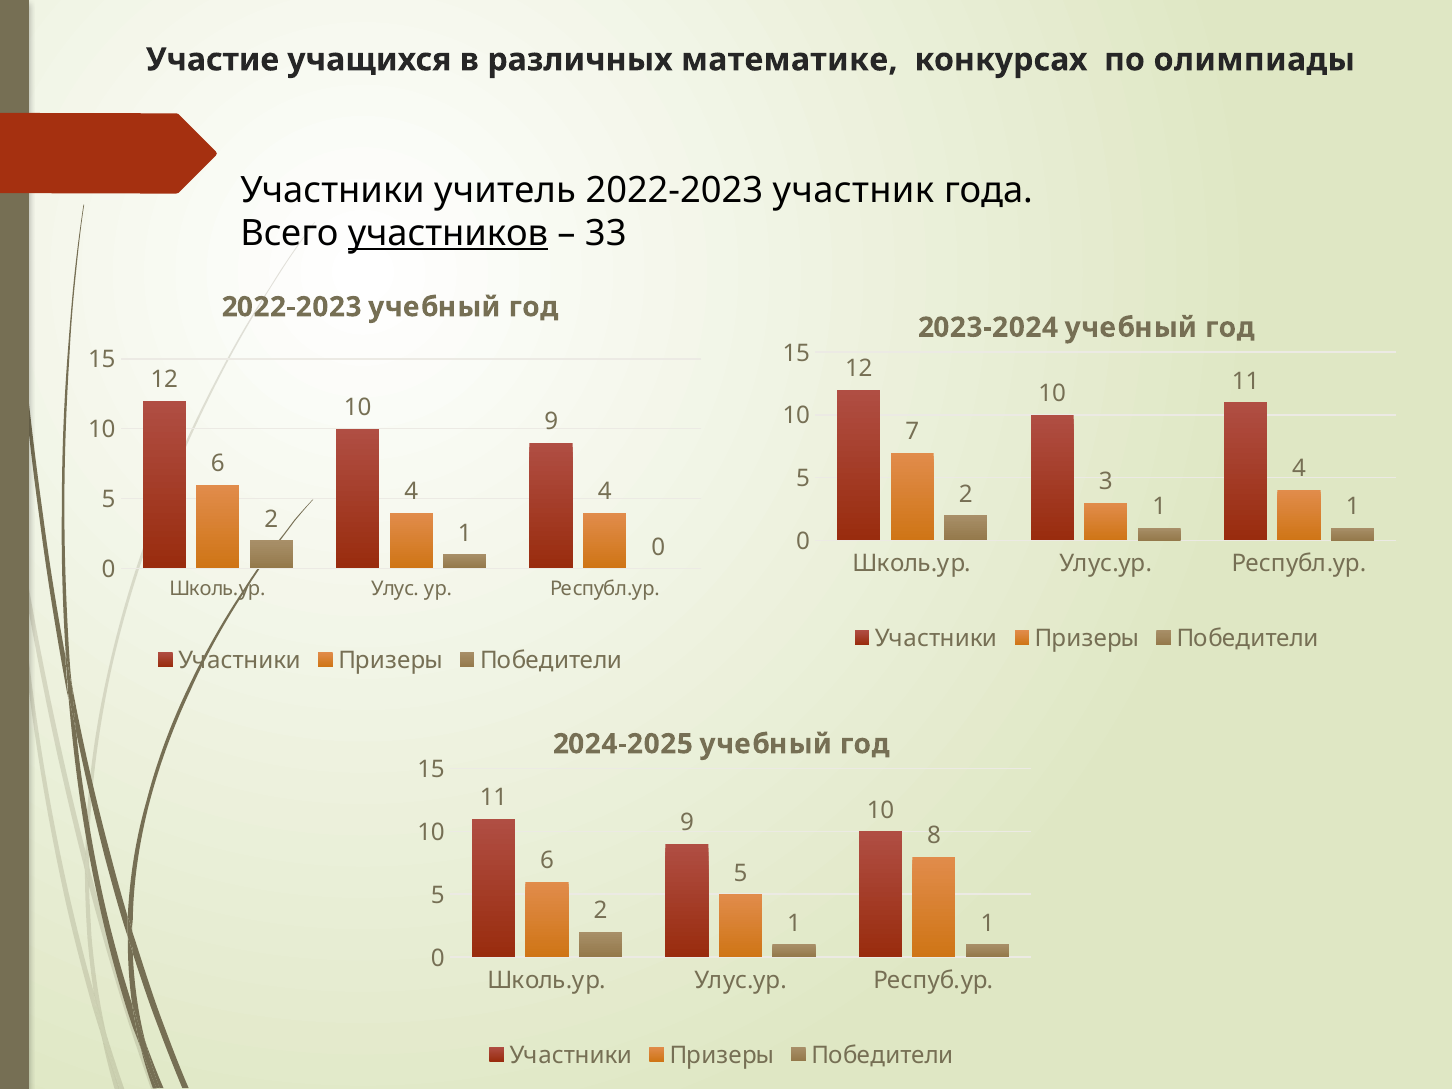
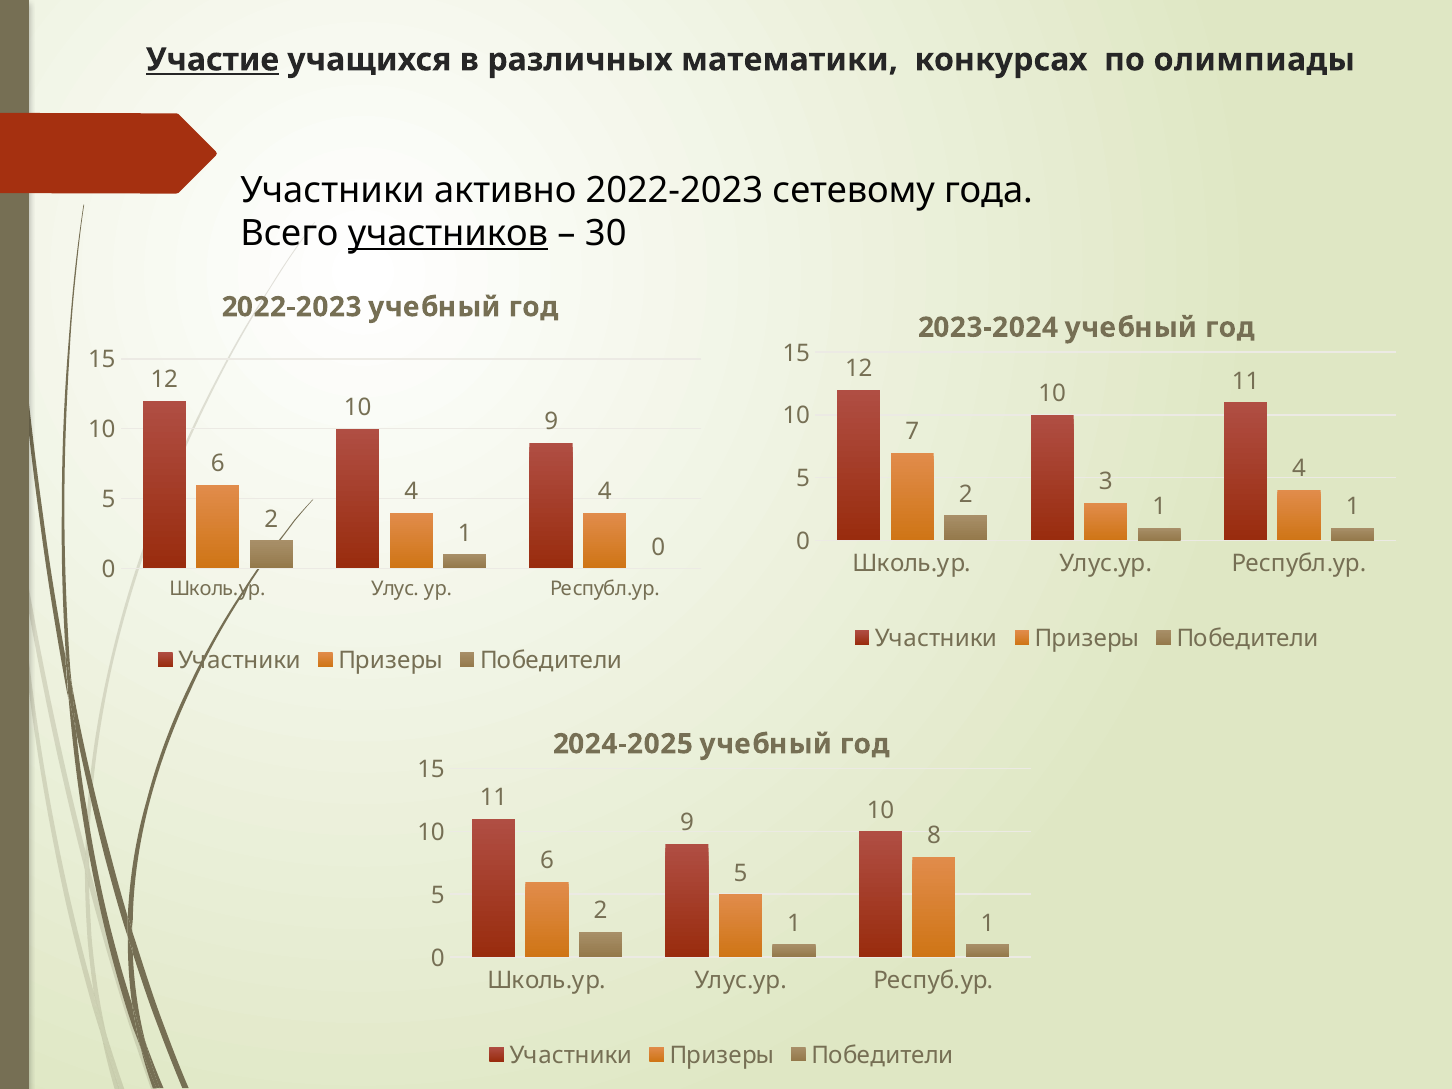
Участие underline: none -> present
математике: математике -> математики
учитель: учитель -> активно
участник: участник -> сетевому
33: 33 -> 30
